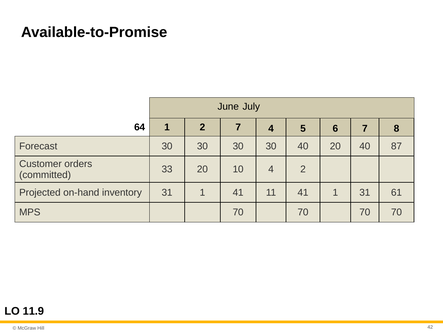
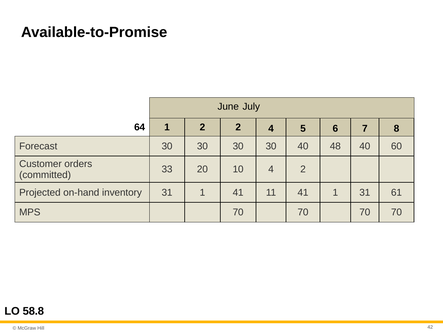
2 7: 7 -> 2
40 20: 20 -> 48
87: 87 -> 60
11.9: 11.9 -> 58.8
